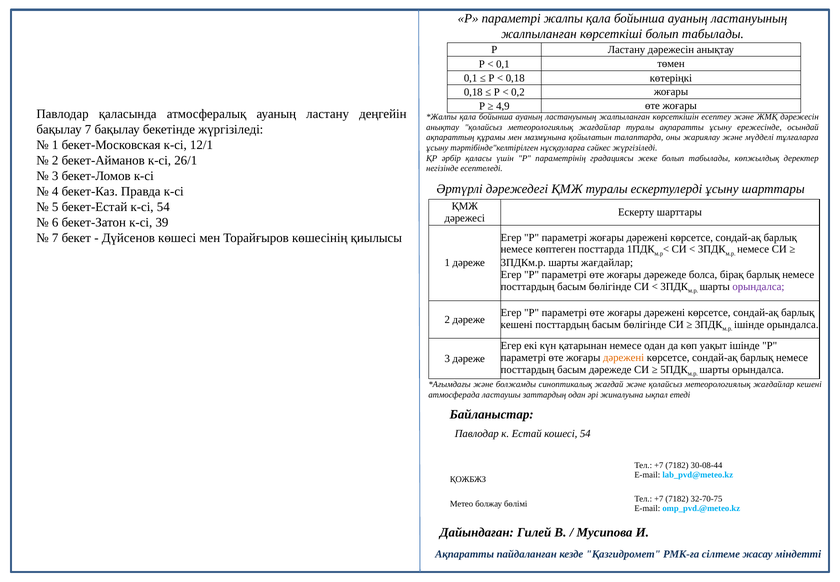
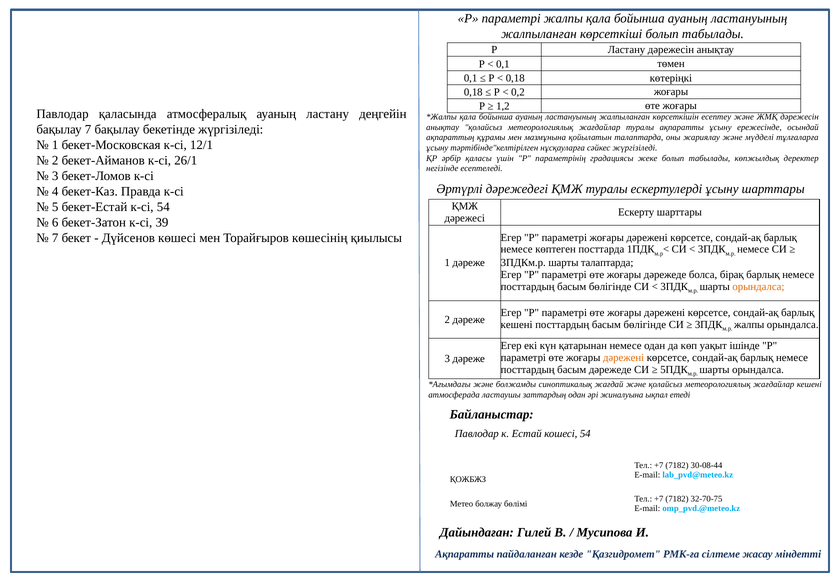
4,9: 4,9 -> 1,2
шарты жағдайлар: жағдайлар -> талаптарда
орындалса at (758, 286) colour: purple -> orange
ішінде at (749, 324): ішінде -> жалпы
